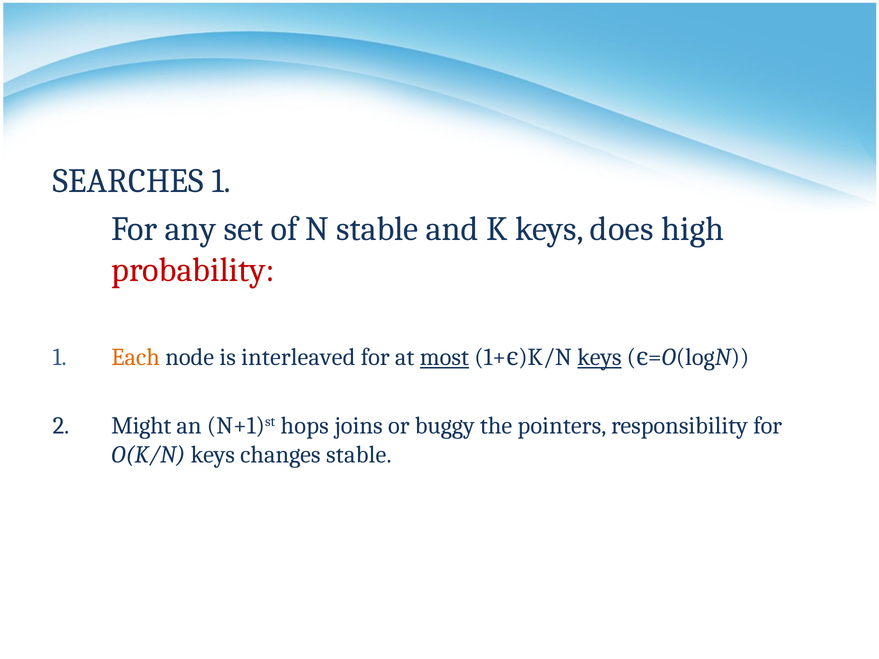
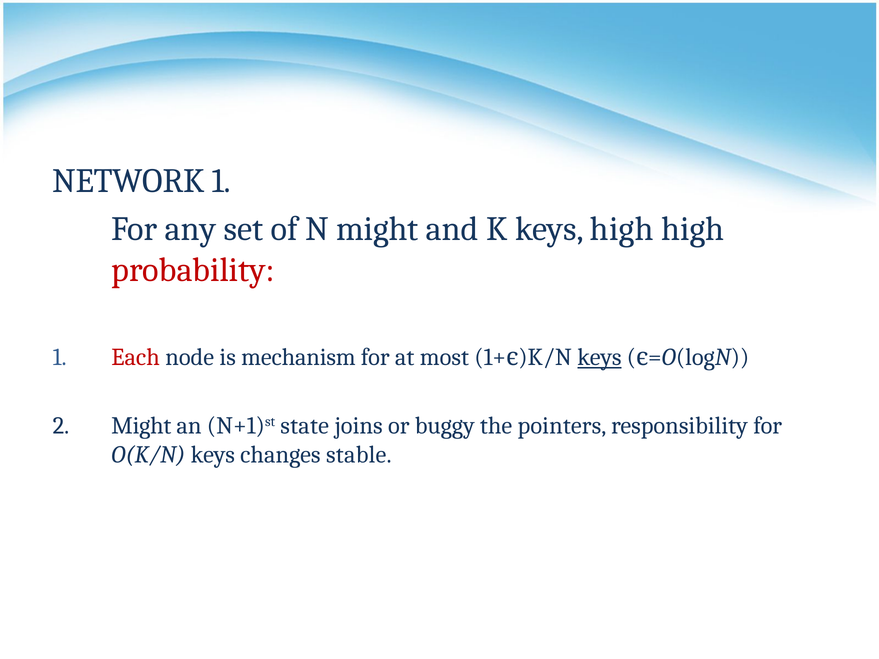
SEARCHES: SEARCHES -> NETWORK
N stable: stable -> might
keys does: does -> high
Each colour: orange -> red
interleaved: interleaved -> mechanism
most underline: present -> none
hops: hops -> state
